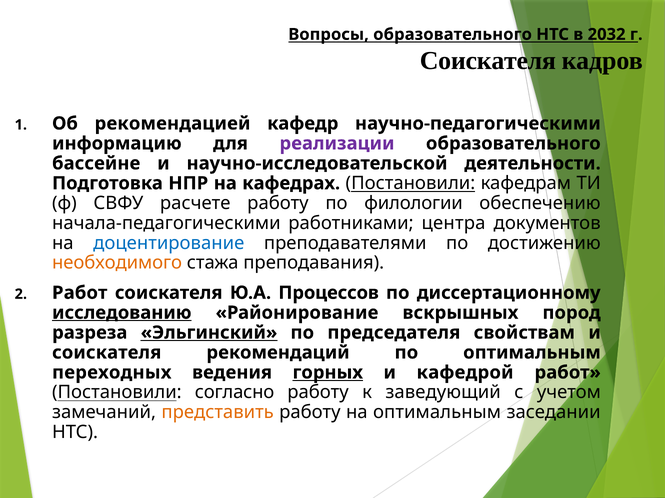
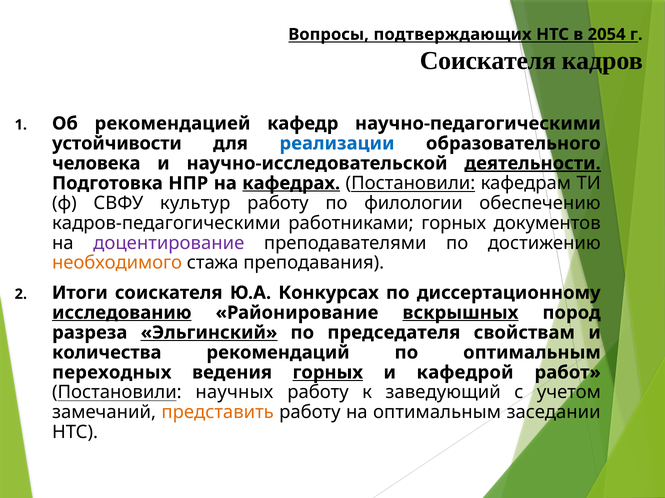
Вопросы образовательного: образовательного -> подтверждающих
2032: 2032 -> 2054
информацию: информацию -> устойчивости
реализации colour: purple -> blue
бассейне: бассейне -> человека
деятельности underline: none -> present
кафедрах underline: none -> present
расчете: расчете -> культур
начала-педагогическими: начала-педагогическими -> кадров-педагогическими
работниками центра: центра -> горных
доцентирование colour: blue -> purple
Работ at (80, 293): Работ -> Итоги
Процессов: Процессов -> Конкурсах
вскрышных underline: none -> present
соискателя at (107, 353): соискателя -> количества
согласно: согласно -> научных
